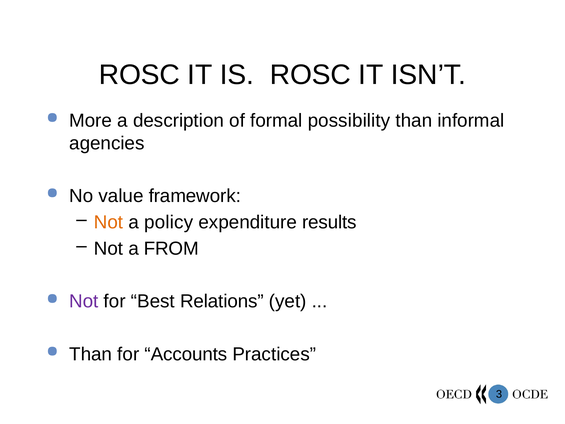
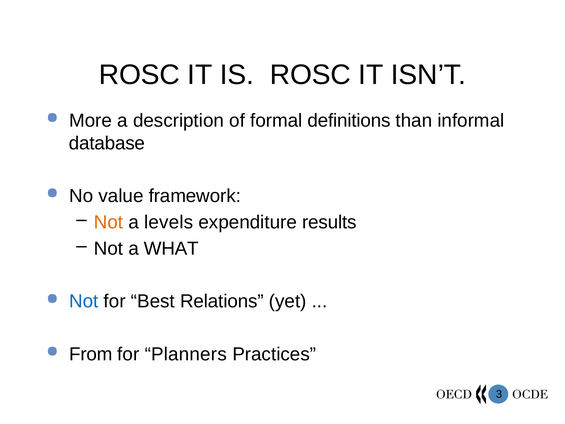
possibility: possibility -> definitions
agencies: agencies -> database
policy: policy -> levels
FROM: FROM -> WHAT
Not at (84, 301) colour: purple -> blue
Than at (91, 354): Than -> From
Accounts: Accounts -> Planners
